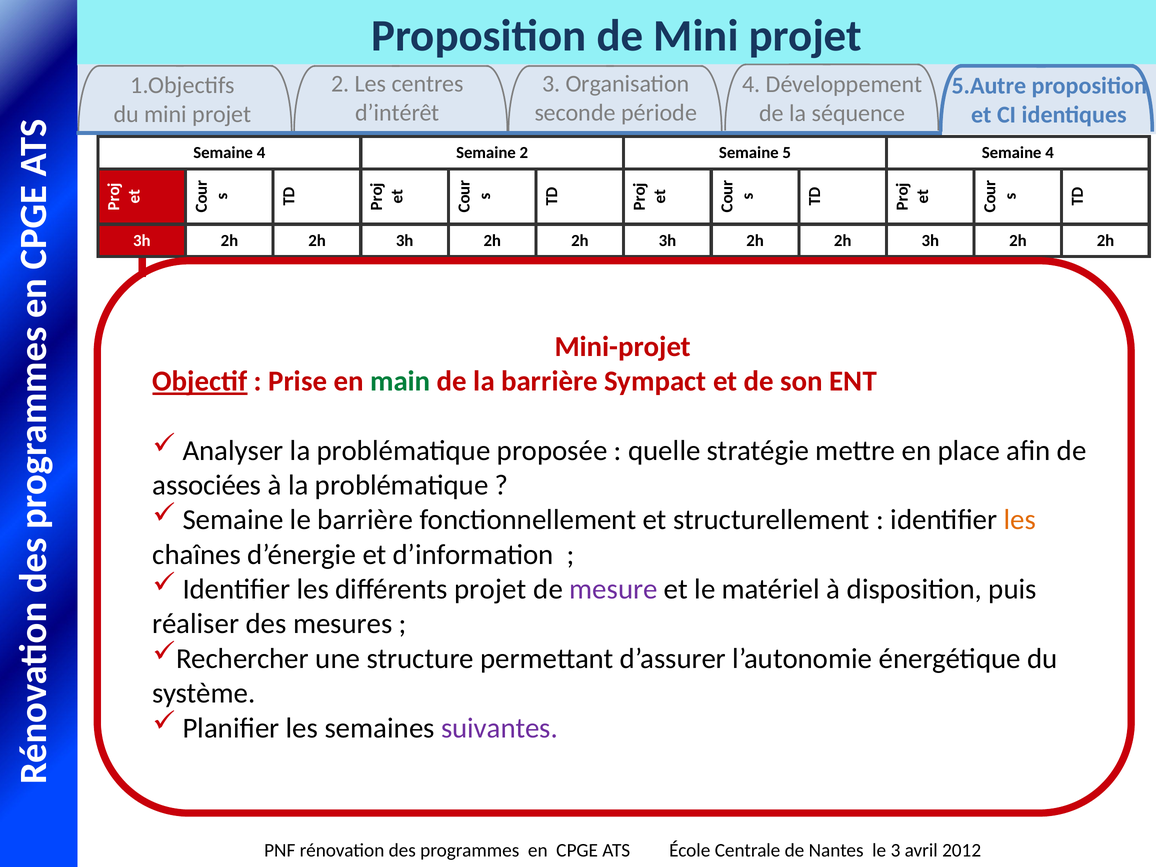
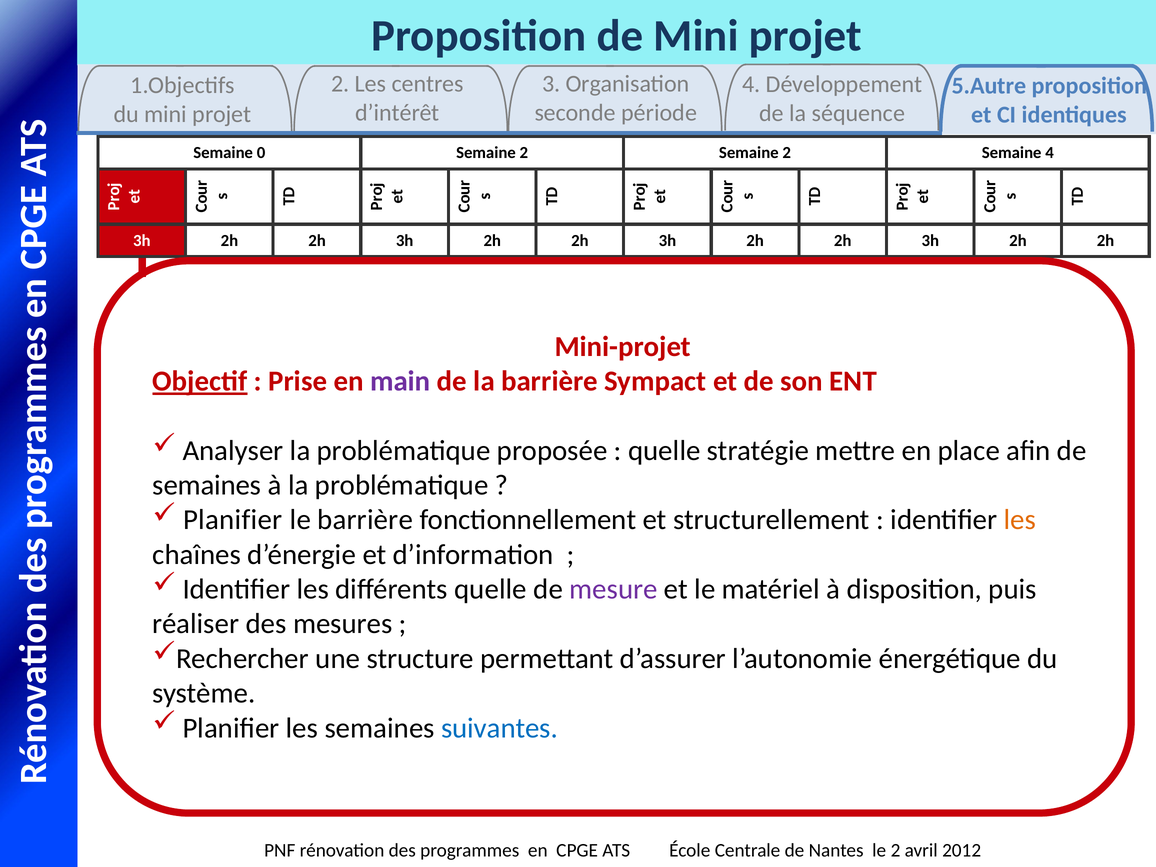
4 at (261, 153): 4 -> 0
2 Semaine 5: 5 -> 2
main colour: green -> purple
associées at (207, 485): associées -> semaines
Semaine at (233, 520): Semaine -> Planifier
différents projet: projet -> quelle
suivantes colour: purple -> blue
le 3: 3 -> 2
